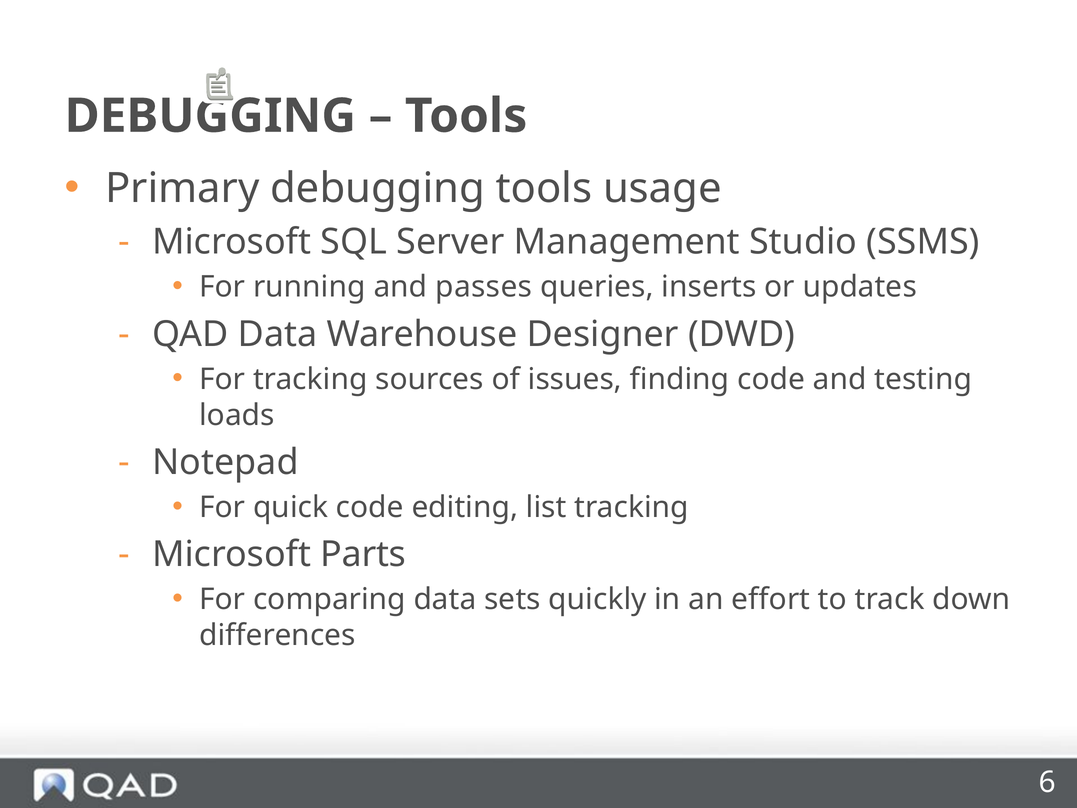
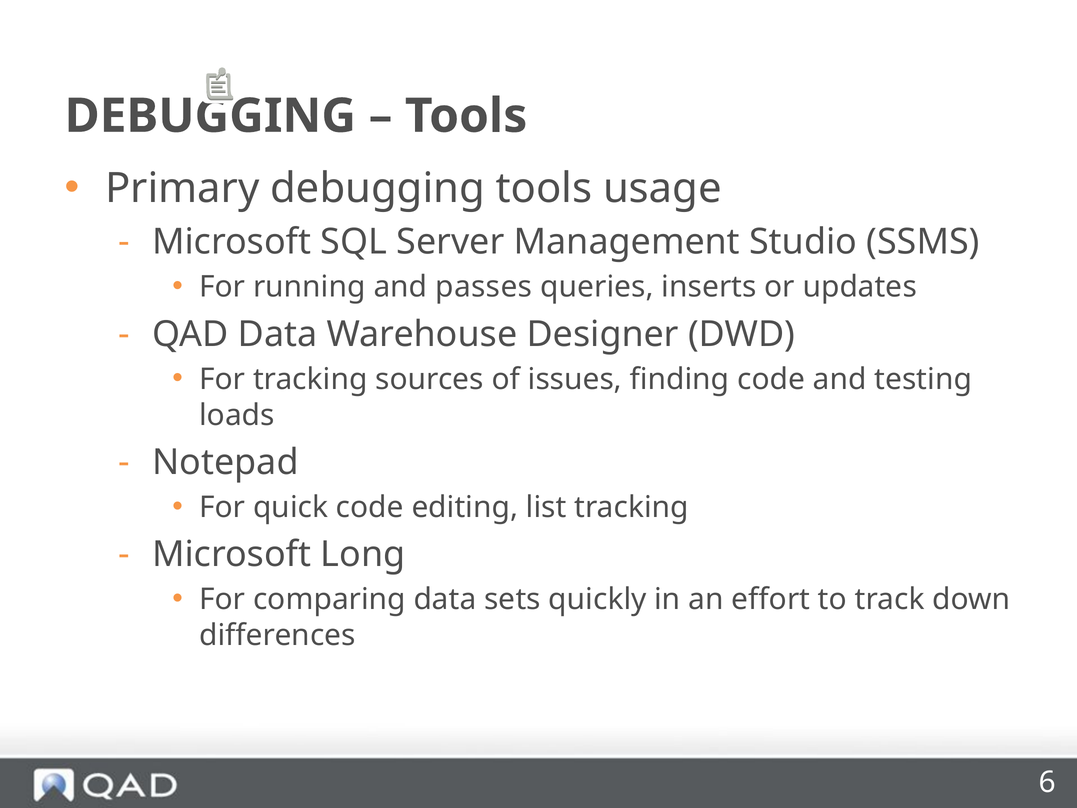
Parts: Parts -> Long
